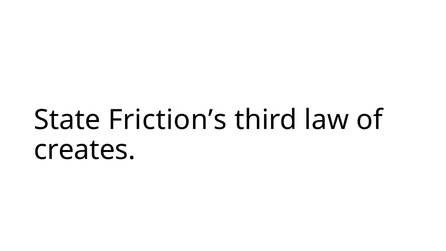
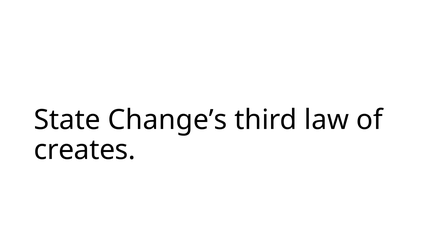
Friction’s: Friction’s -> Change’s
